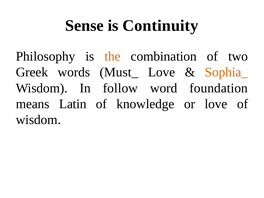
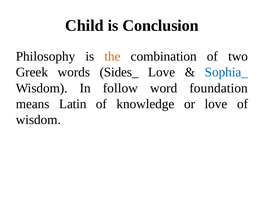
Sense: Sense -> Child
Continuity: Continuity -> Conclusion
Must_: Must_ -> Sides_
Sophia_ colour: orange -> blue
